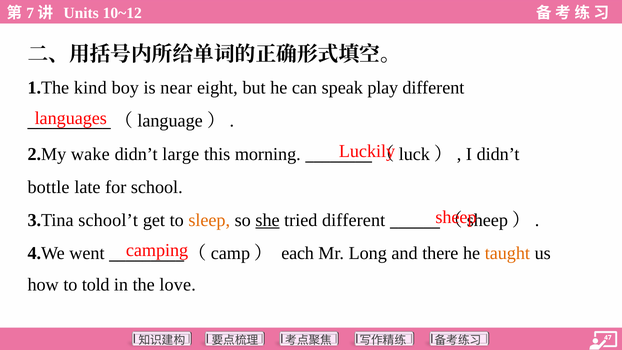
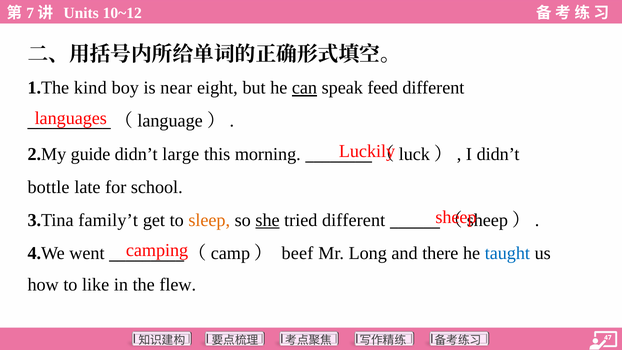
can underline: none -> present
play: play -> feed
wake: wake -> guide
school’t: school’t -> family’t
each: each -> beef
taught colour: orange -> blue
told: told -> like
love: love -> flew
